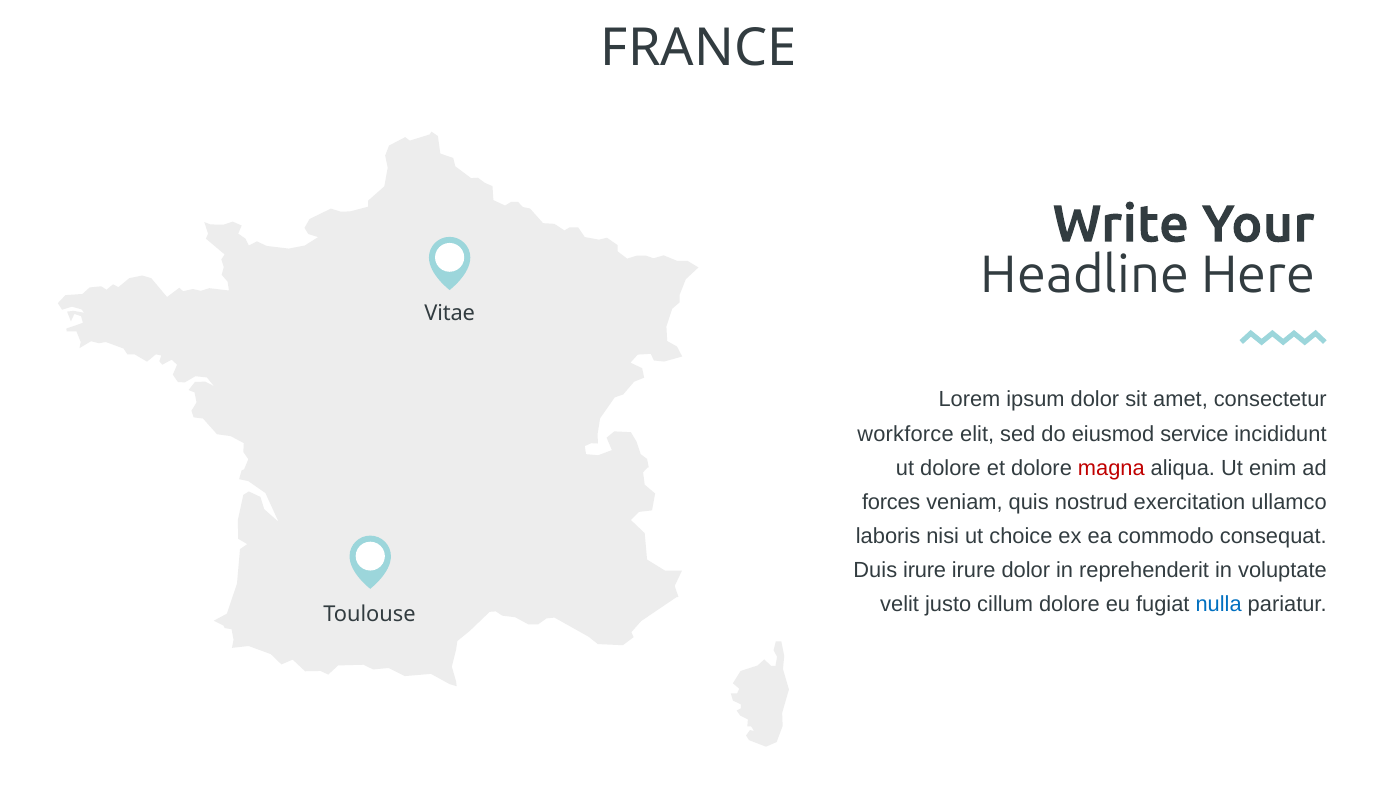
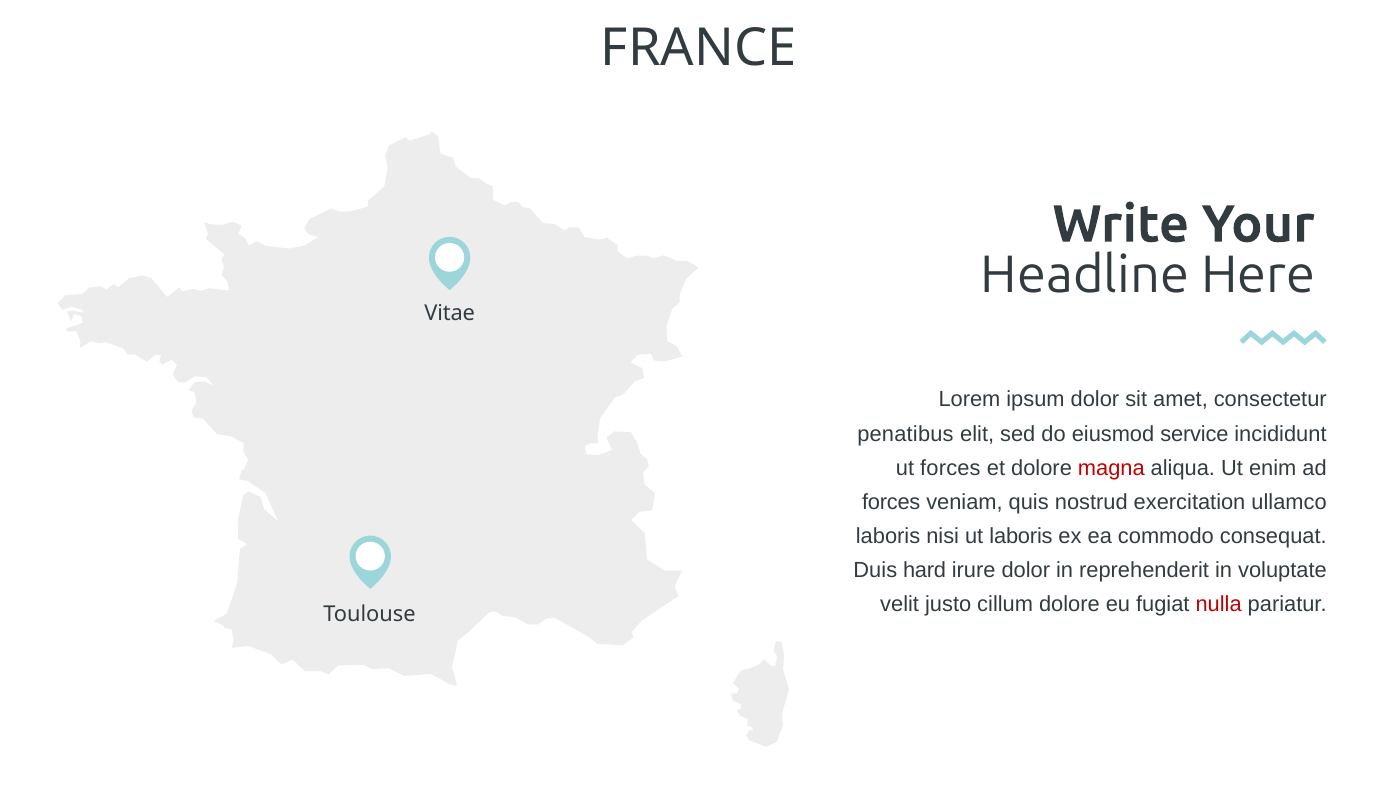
workforce: workforce -> penatibus
ut dolore: dolore -> forces
ut choice: choice -> laboris
Duis irure: irure -> hard
nulla colour: blue -> red
